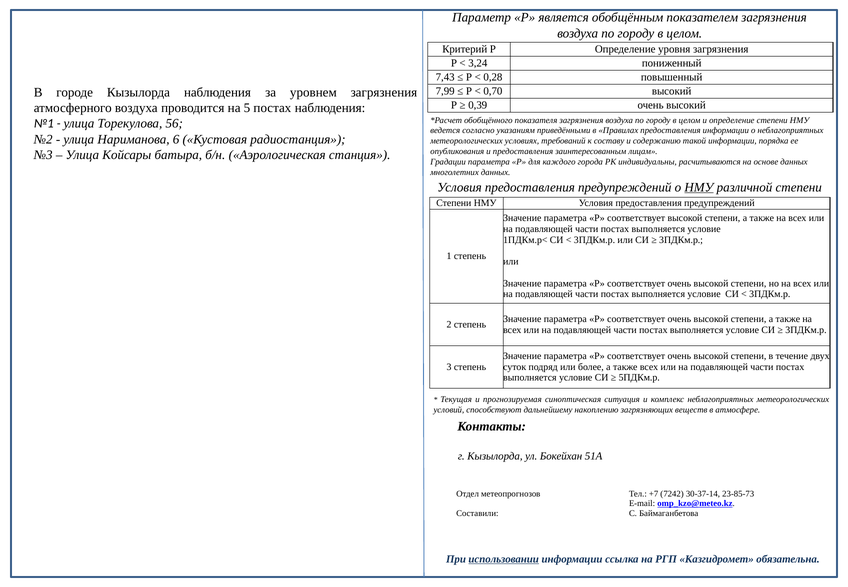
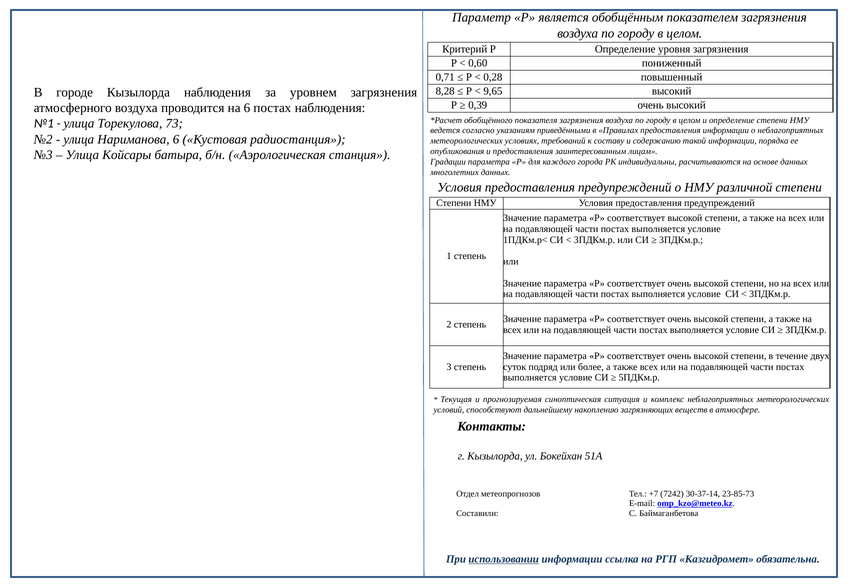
3,24: 3,24 -> 0,60
7,43: 7,43 -> 0,71
7,99: 7,99 -> 8,28
0,70: 0,70 -> 9,65
на 5: 5 -> 6
56: 56 -> 73
НМУ at (699, 187) underline: present -> none
